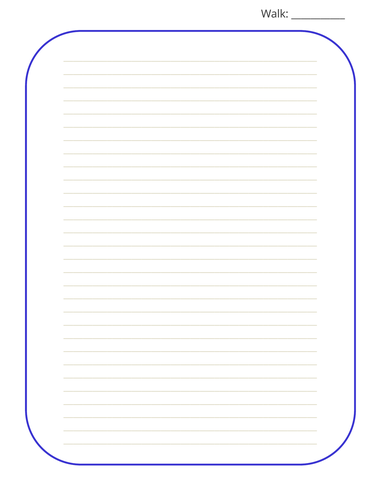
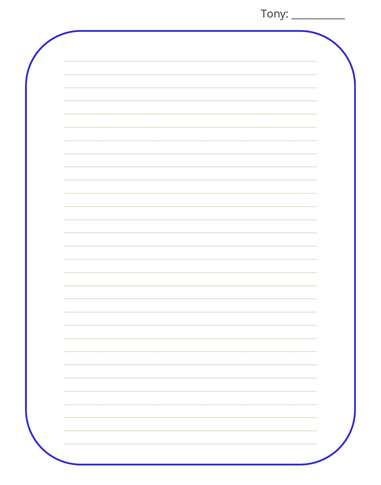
Walk: Walk -> Tony
